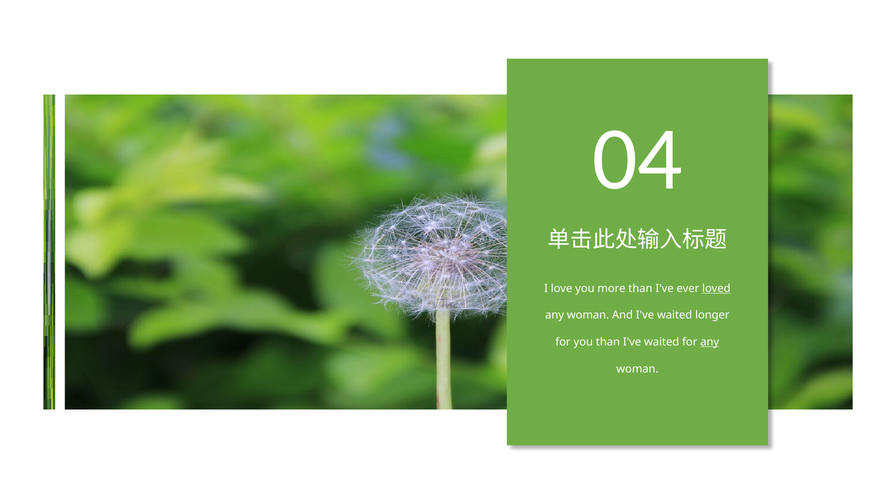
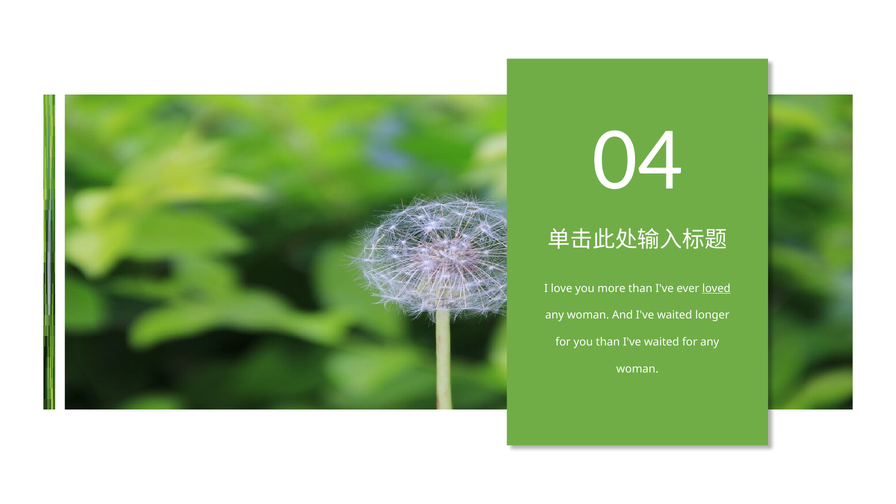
any at (710, 342) underline: present -> none
